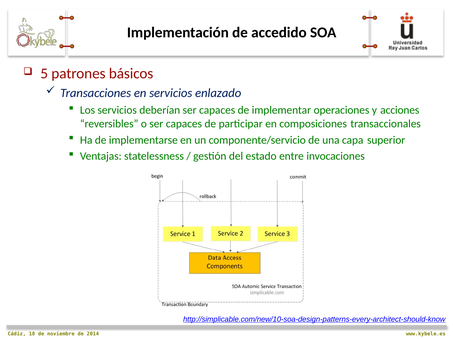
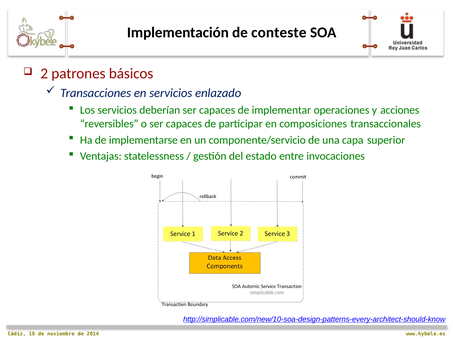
accedido: accedido -> conteste
5: 5 -> 2
